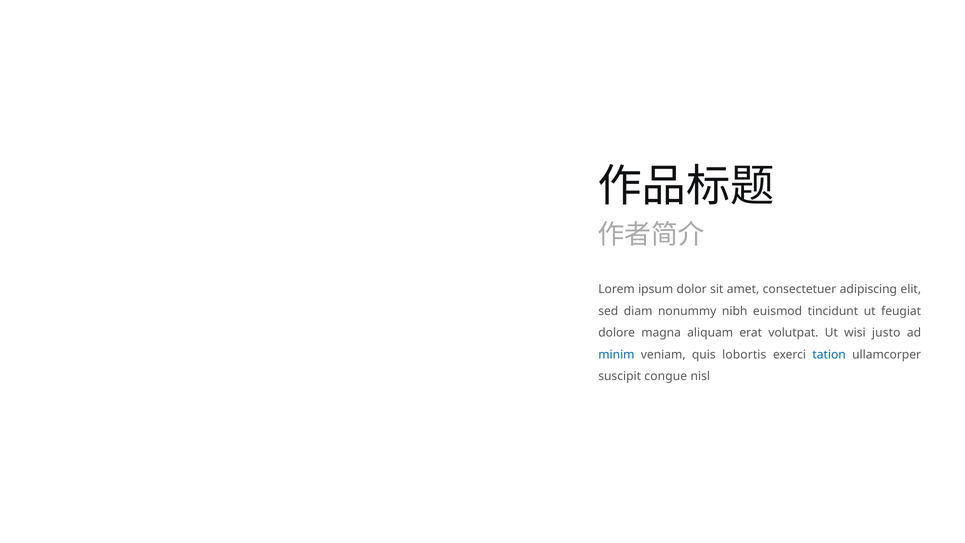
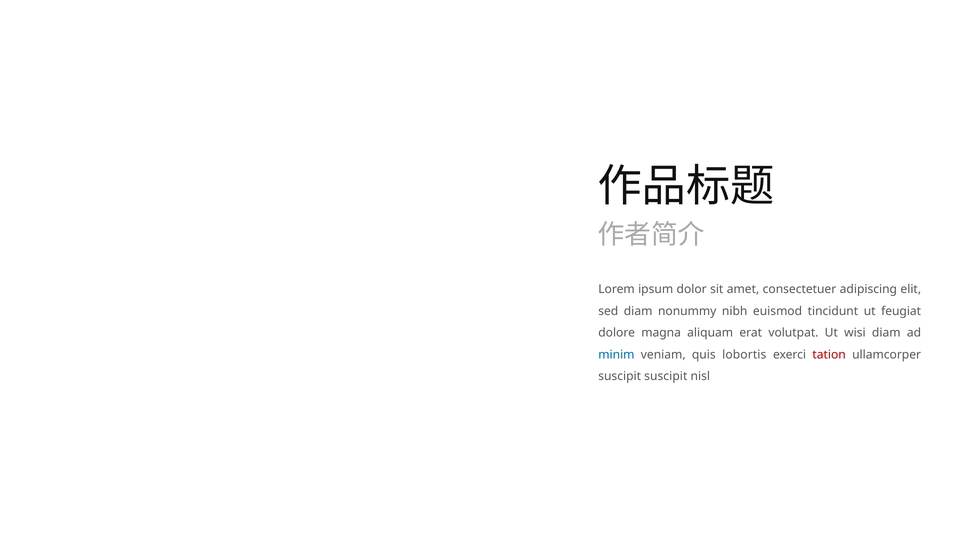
wisi justo: justo -> diam
tation colour: blue -> red
suscipit congue: congue -> suscipit
